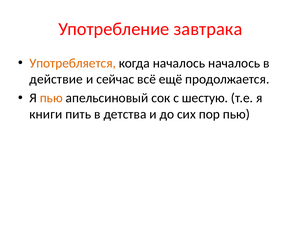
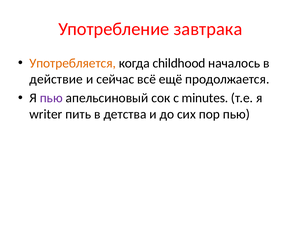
когда началось: началось -> childhood
пью at (51, 98) colour: orange -> purple
шестую: шестую -> minutes
книги: книги -> writer
